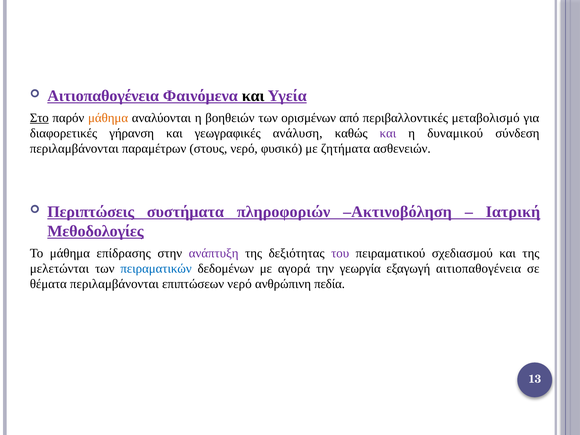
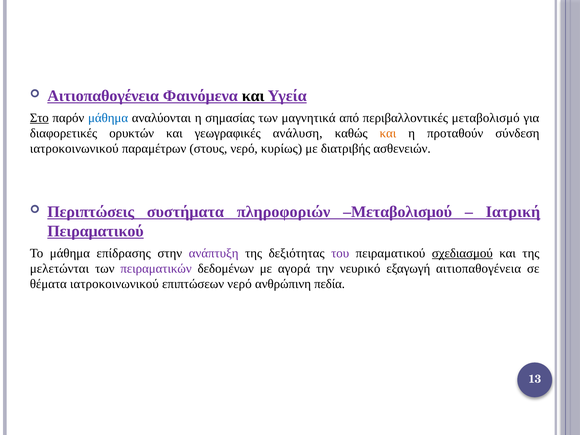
μάθημα at (108, 118) colour: orange -> blue
βοηθειών: βοηθειών -> σημασίας
ορισμένων: ορισμένων -> μαγνητικά
γήρανση: γήρανση -> ορυκτών
και at (388, 133) colour: purple -> orange
δυναμικού: δυναμικού -> προταθούν
περιλαμβάνονται at (74, 149): περιλαμβάνονται -> ιατροκοινωνικού
φυσικό: φυσικό -> κυρίως
ζητήματα: ζητήματα -> διατριβής
Ακτινοβόληση: Ακτινοβόληση -> Μεταβολισμού
Μεθοδολογίες at (95, 231): Μεθοδολογίες -> Πειραματικού
σχεδιασμού underline: none -> present
πειραματικών colour: blue -> purple
γεωργία: γεωργία -> νευρικό
θέματα περιλαμβάνονται: περιλαμβάνονται -> ιατροκοινωνικού
